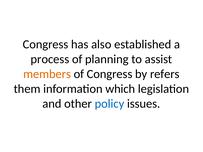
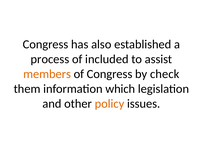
planning: planning -> included
refers: refers -> check
policy colour: blue -> orange
